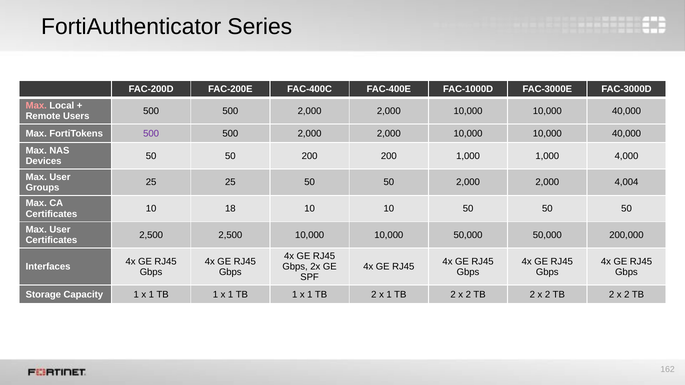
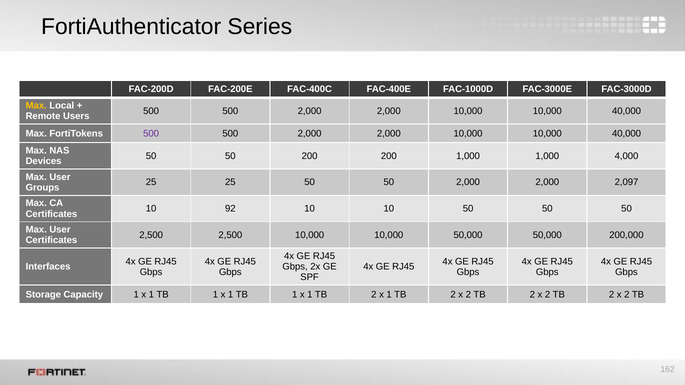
Max at (36, 106) colour: pink -> yellow
4,004: 4,004 -> 2,097
18: 18 -> 92
